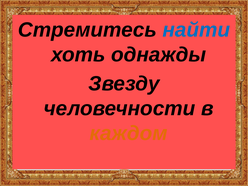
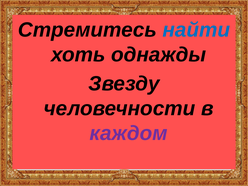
каждом colour: orange -> purple
